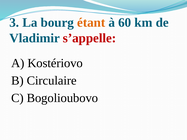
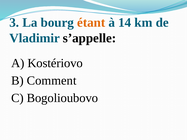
60: 60 -> 14
s’appelle colour: red -> black
Circulaire: Circulaire -> Comment
